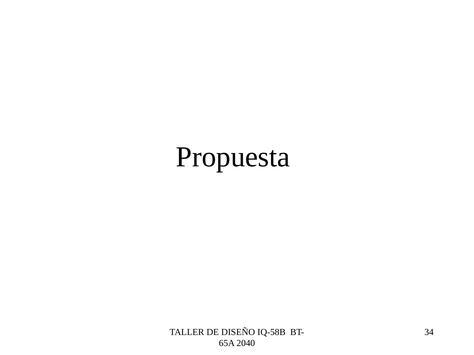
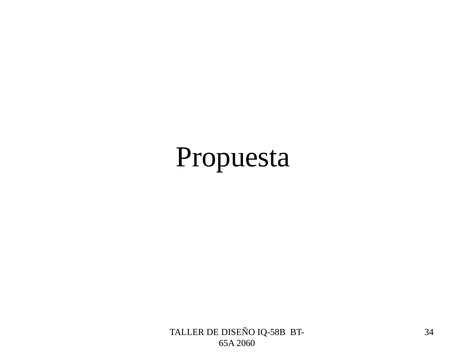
2040: 2040 -> 2060
